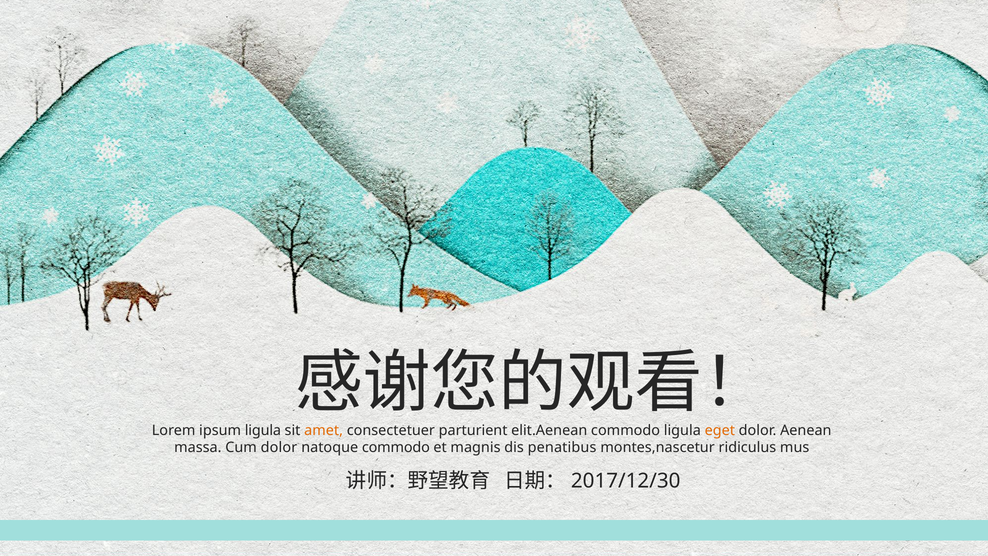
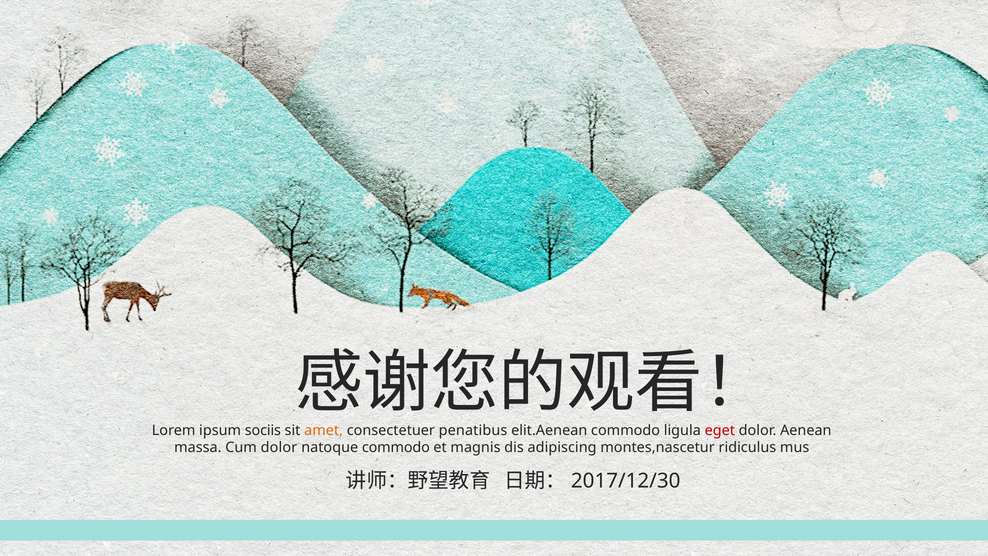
ipsum ligula: ligula -> sociis
parturient: parturient -> penatibus
eget colour: orange -> red
penatibus: penatibus -> adipiscing
